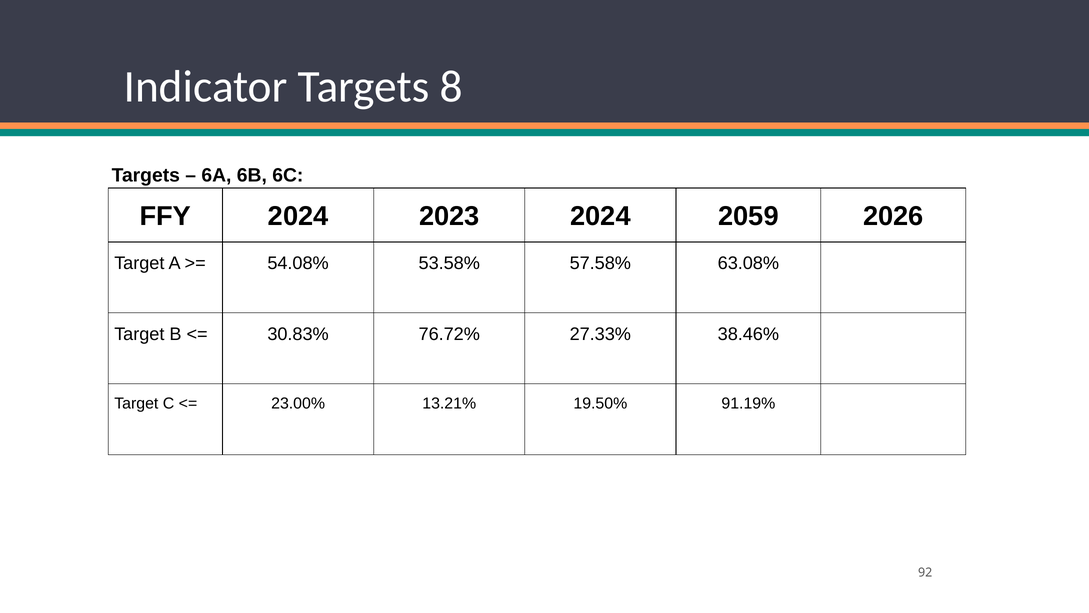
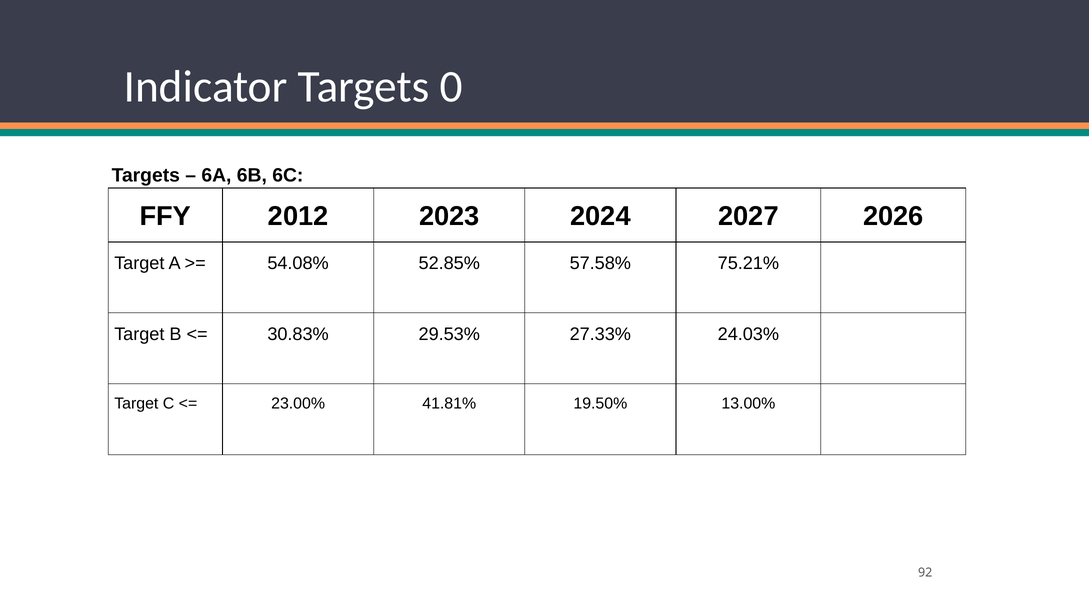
8: 8 -> 0
FFY 2024: 2024 -> 2012
2059: 2059 -> 2027
53.58%: 53.58% -> 52.85%
63.08%: 63.08% -> 75.21%
76.72%: 76.72% -> 29.53%
38.46%: 38.46% -> 24.03%
13.21%: 13.21% -> 41.81%
91.19%: 91.19% -> 13.00%
